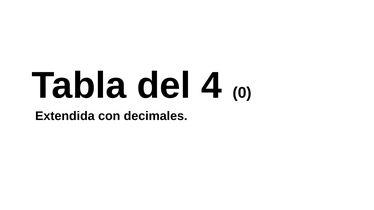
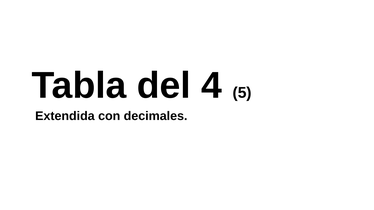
0: 0 -> 5
